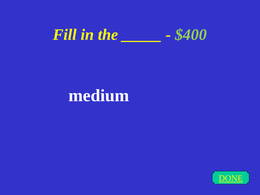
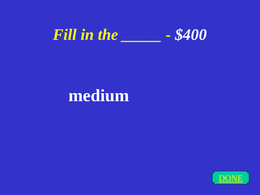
$400 colour: light green -> white
